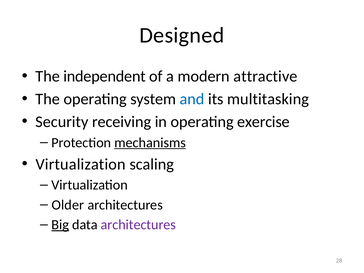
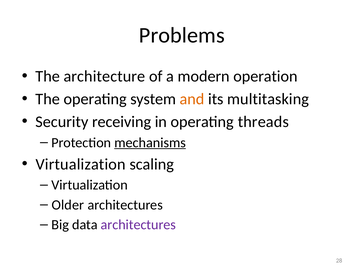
Designed: Designed -> Problems
independent: independent -> architecture
attractive: attractive -> operation
and colour: blue -> orange
exercise: exercise -> threads
Big underline: present -> none
